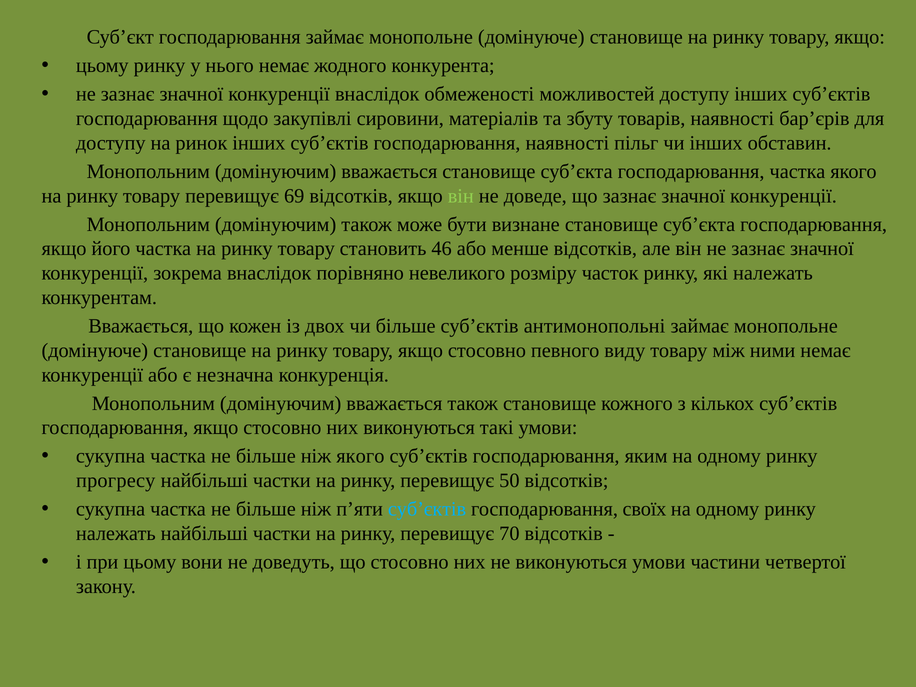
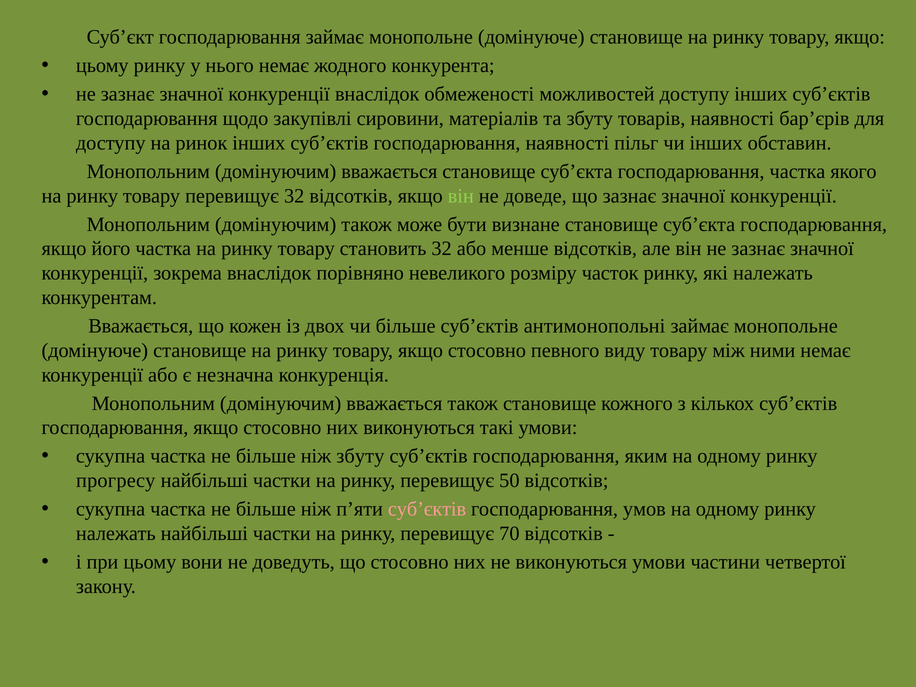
перевищує 69: 69 -> 32
становить 46: 46 -> 32
ніж якого: якого -> збуту
суб’єктів at (427, 509) colour: light blue -> pink
своїх: своїх -> умов
